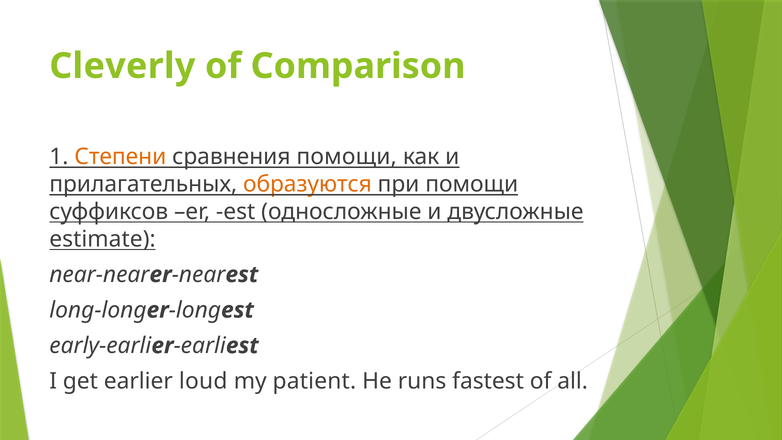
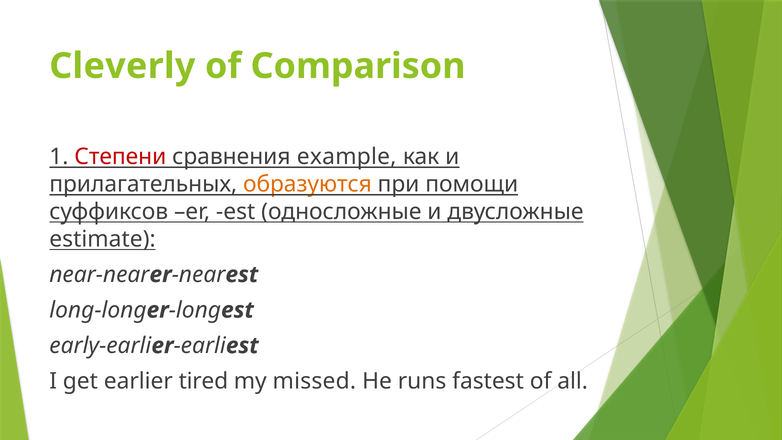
Степени colour: orange -> red
сравнения помощи: помощи -> example
loud: loud -> tired
patient: patient -> missed
